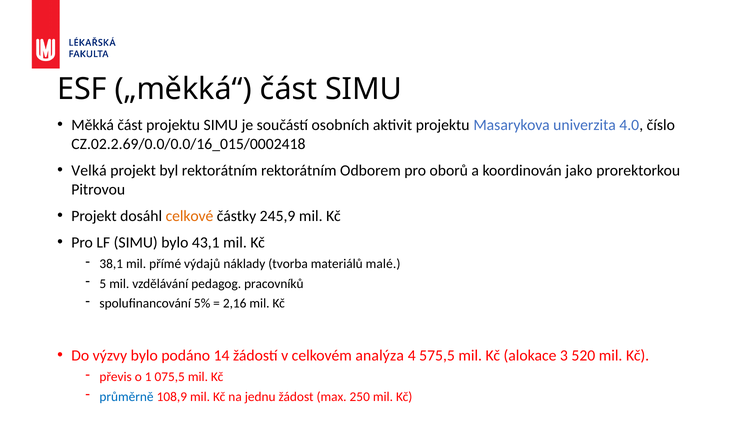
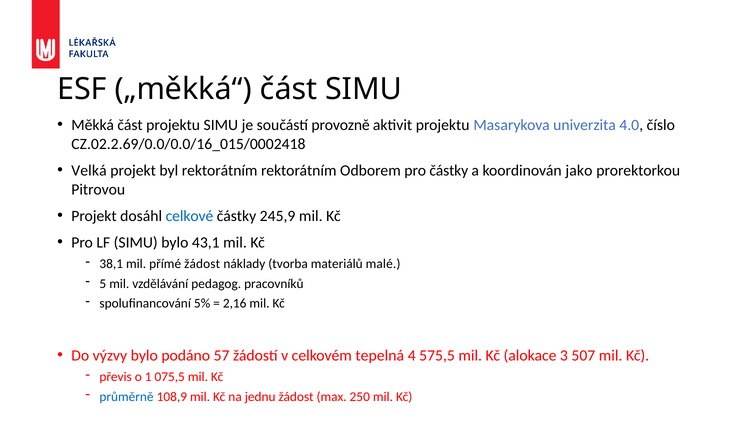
osobních: osobních -> provozně
pro oborů: oborů -> částky
celkové colour: orange -> blue
přímé výdajů: výdajů -> žádost
14: 14 -> 57
analýza: analýza -> tepelná
520: 520 -> 507
